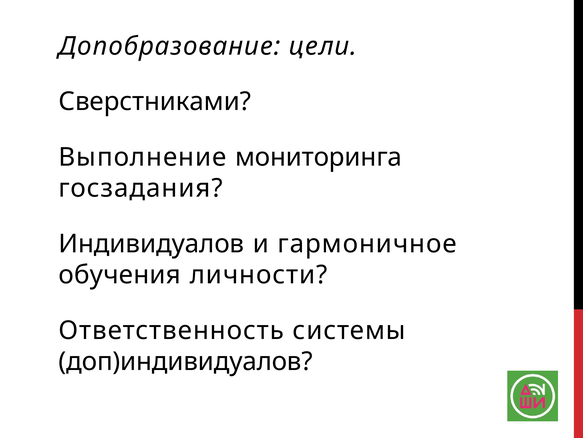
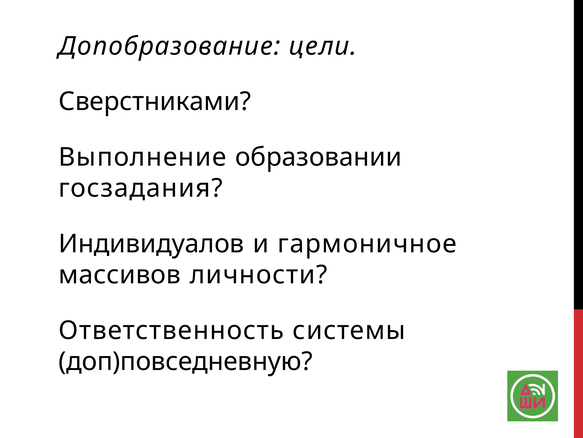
мониторинга: мониторинга -> образовании
обучения: обучения -> массивов
доп)индивидуалов: доп)индивидуалов -> доп)повседневную
